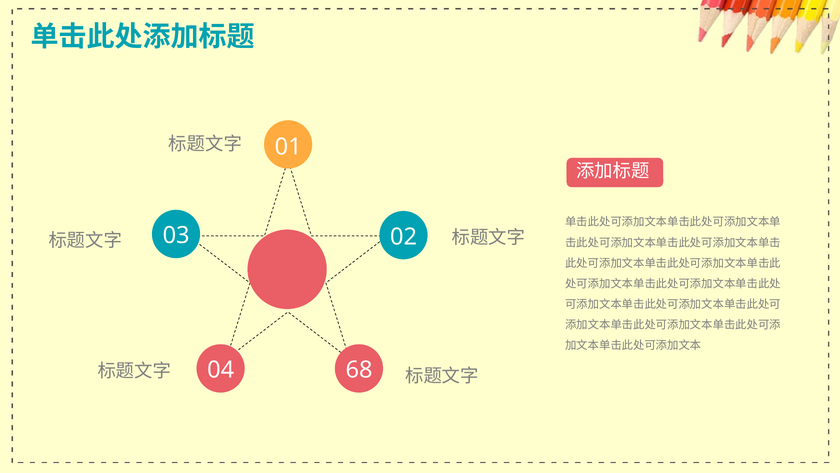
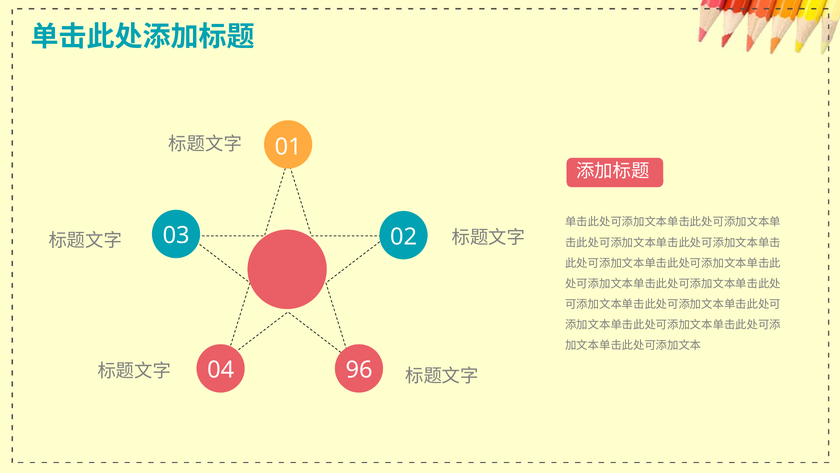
68: 68 -> 96
